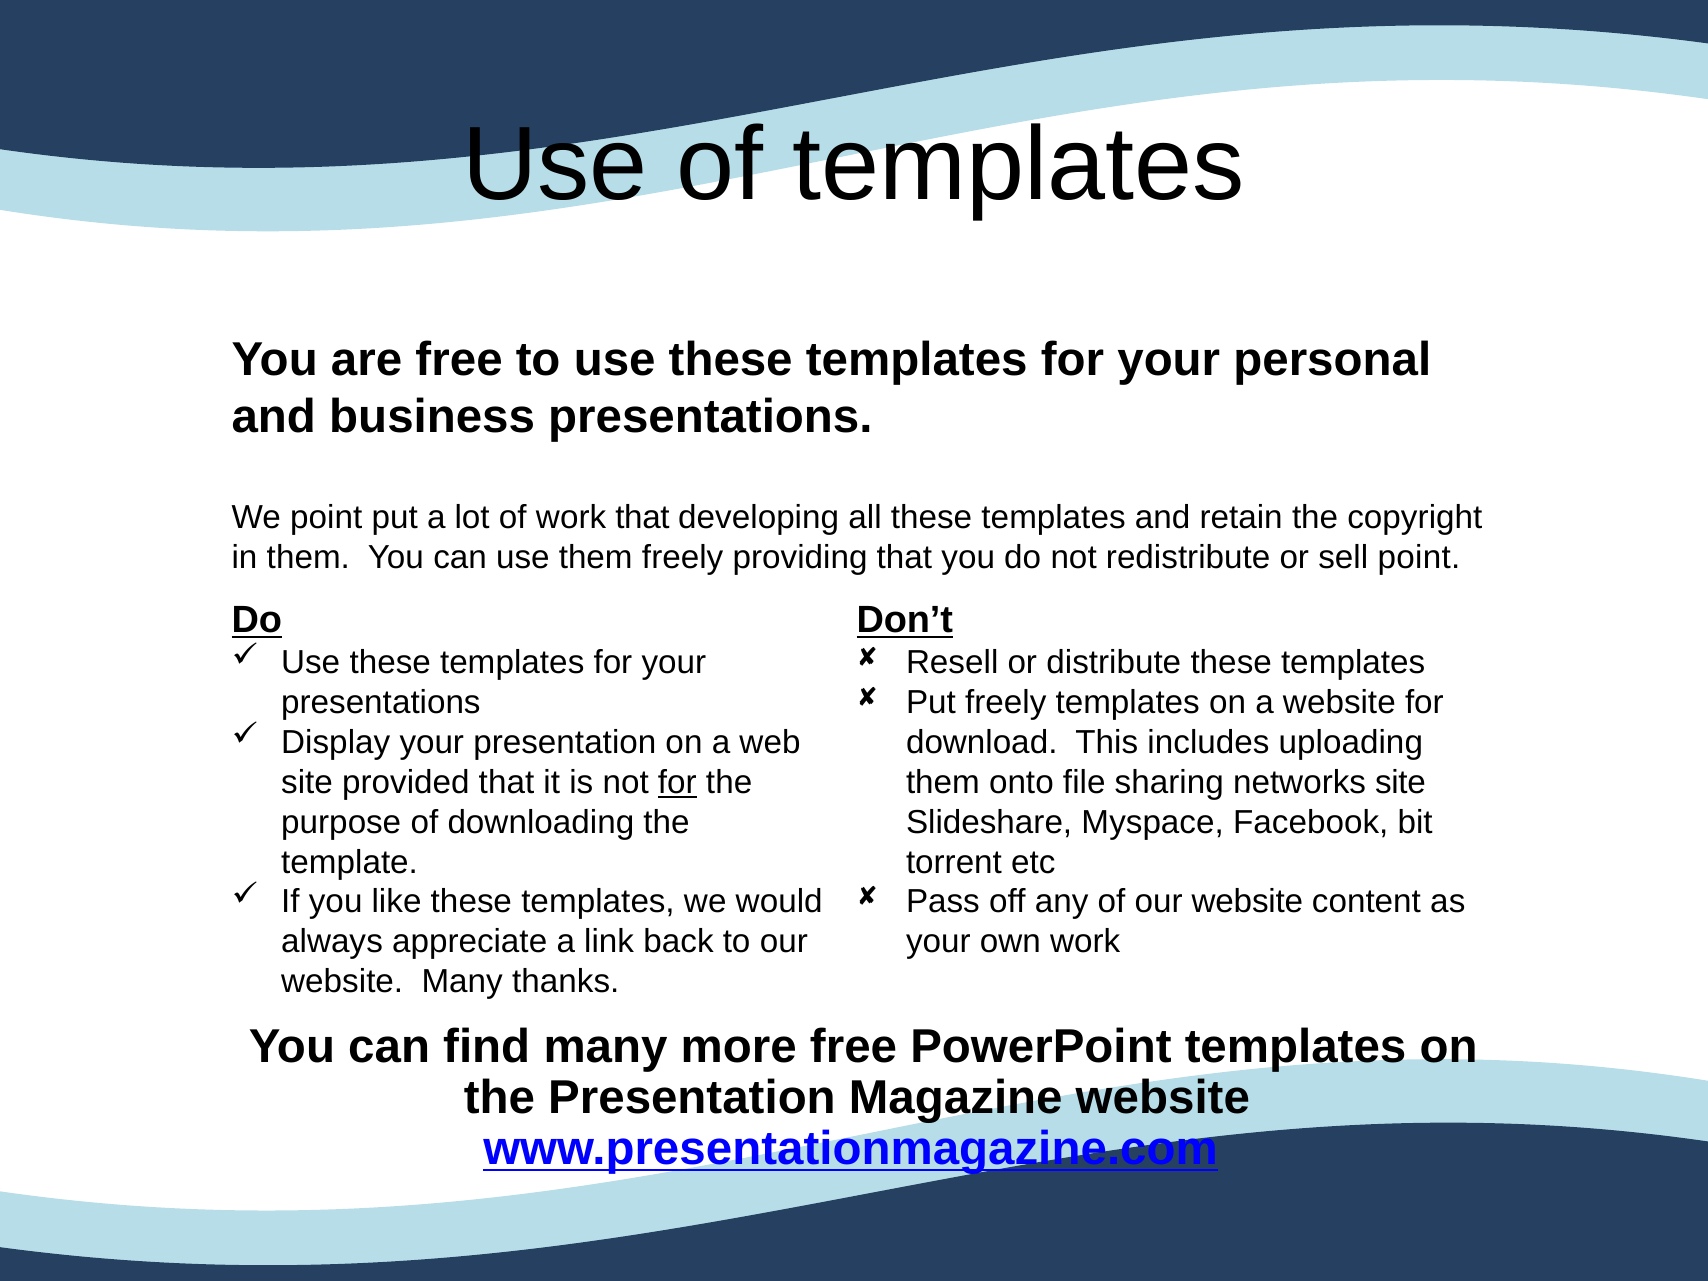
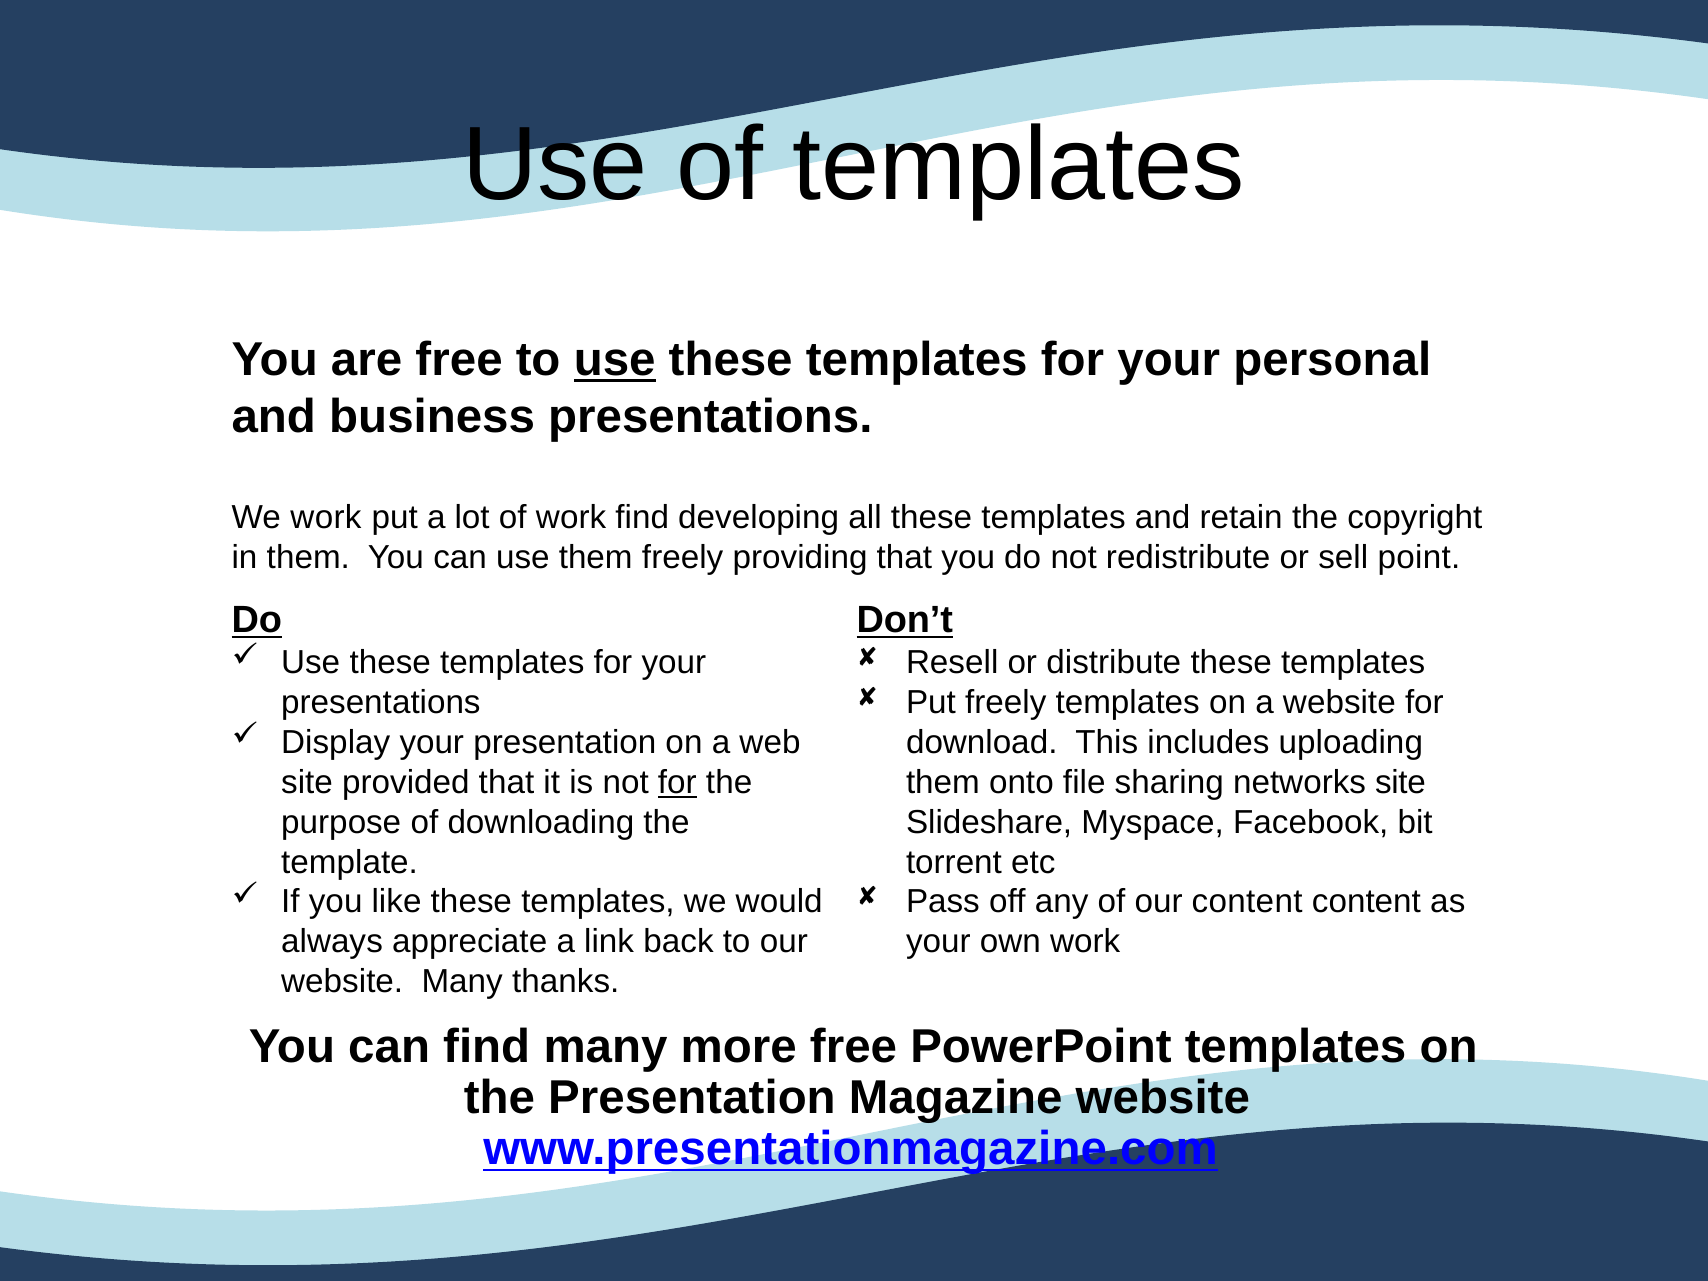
use at (615, 360) underline: none -> present
We point: point -> work
work that: that -> find
of our website: website -> content
